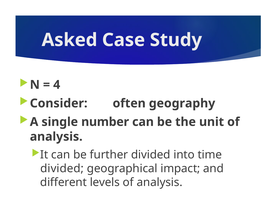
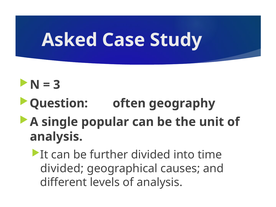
4: 4 -> 3
Consider: Consider -> Question
number: number -> popular
impact: impact -> causes
